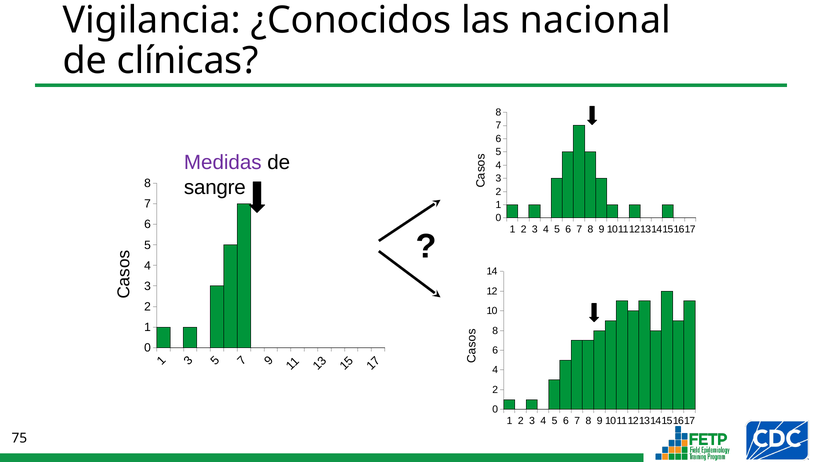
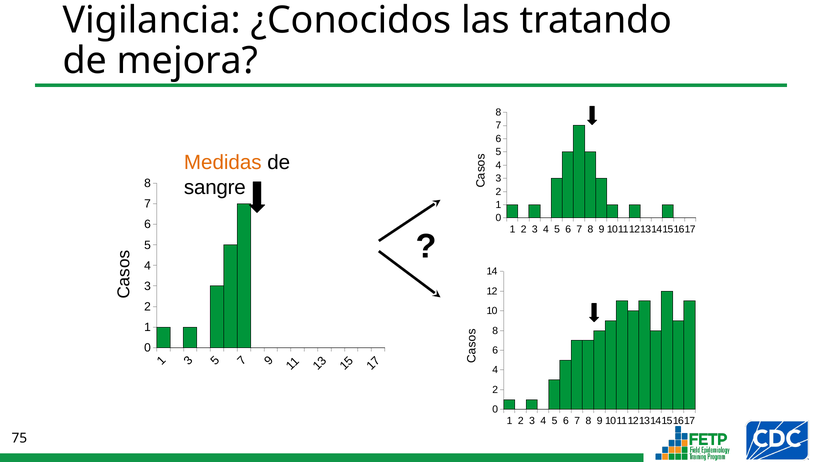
nacional: nacional -> tratando
clínicas: clínicas -> mejora
Medidas colour: purple -> orange
